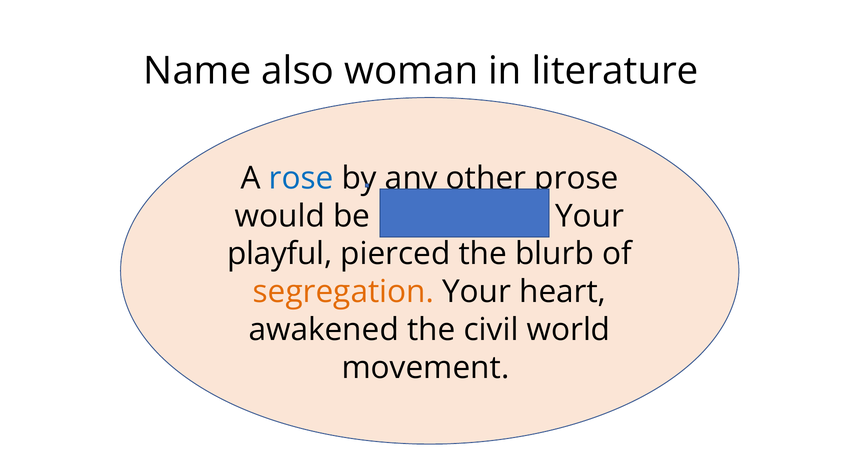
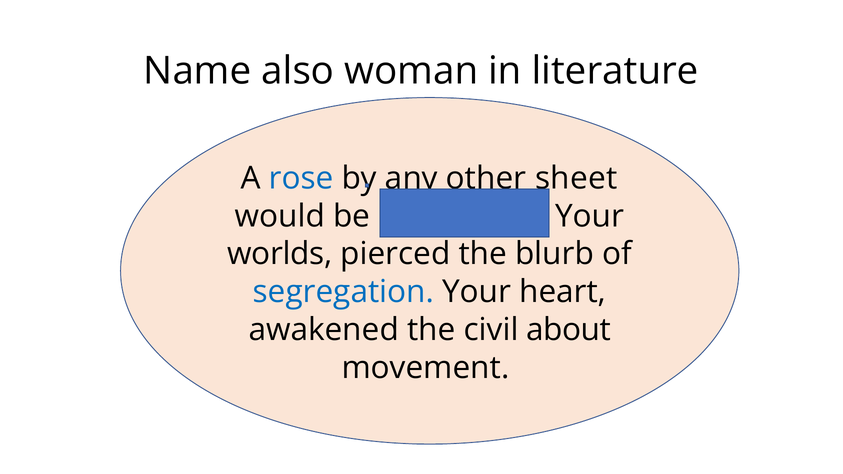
prose: prose -> sheet
playful: playful -> worlds
segregation colour: orange -> blue
world: world -> about
